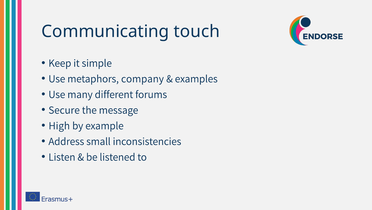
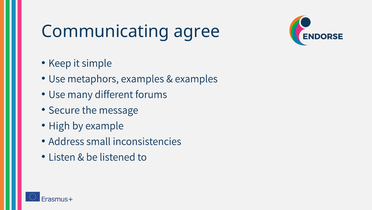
touch: touch -> agree
metaphors company: company -> examples
